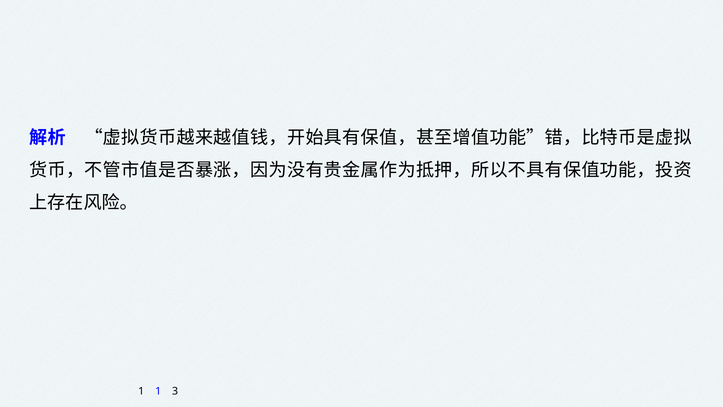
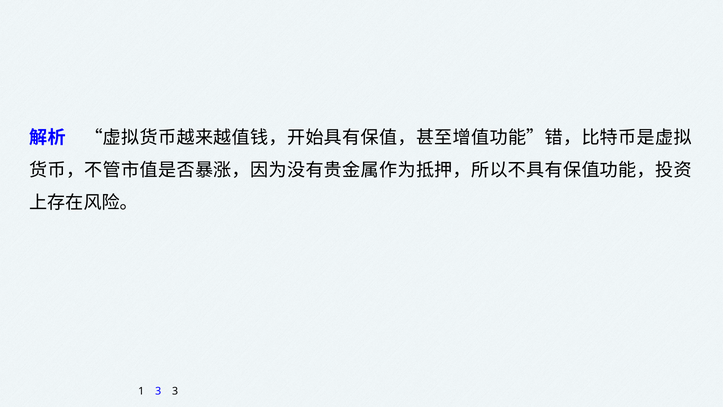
1 1: 1 -> 3
